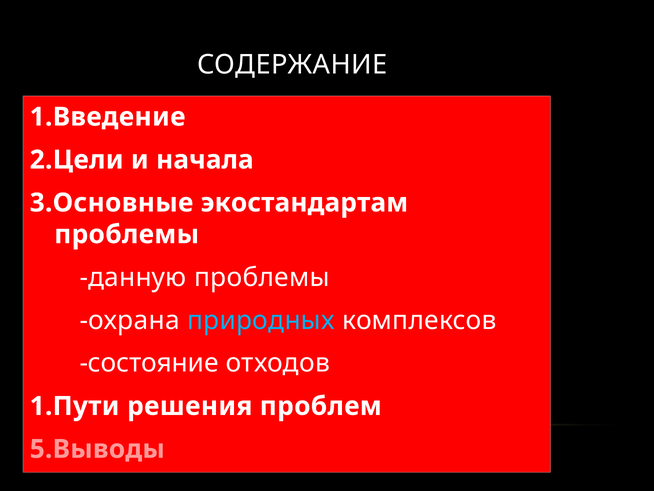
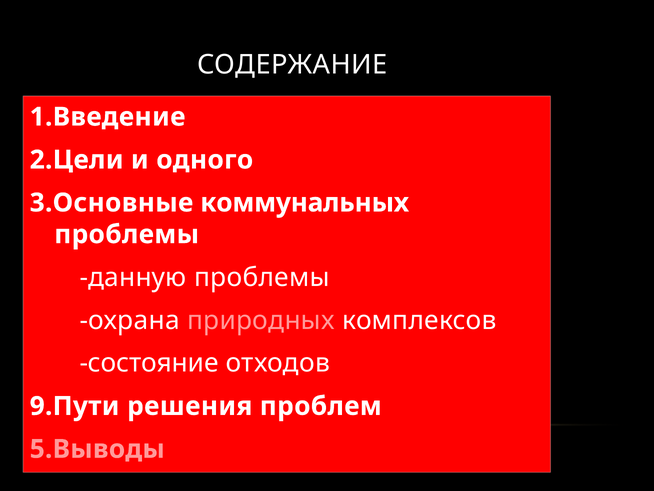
начала: начала -> одного
экостандартам: экостандартам -> коммунальных
природных colour: light blue -> pink
1.Пути: 1.Пути -> 9.Пути
